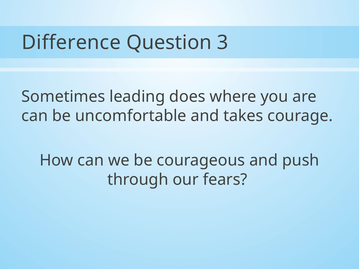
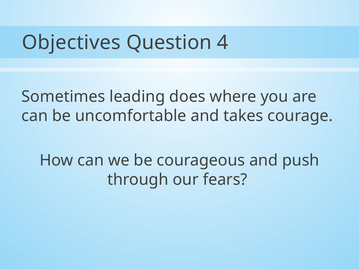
Difference: Difference -> Objectives
3: 3 -> 4
